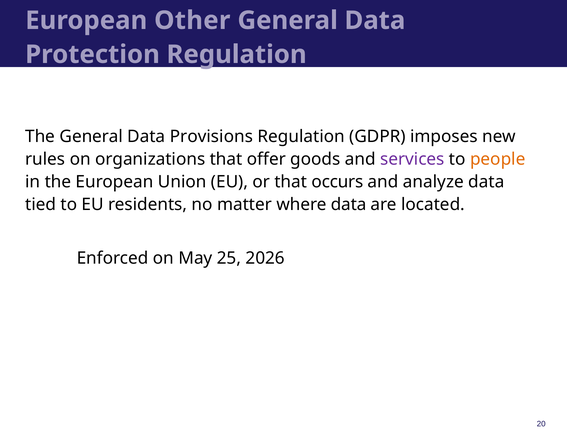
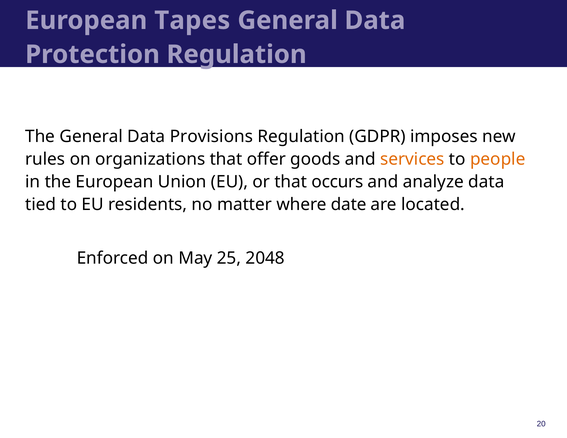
Other: Other -> Tapes
services colour: purple -> orange
where data: data -> date
2026: 2026 -> 2048
